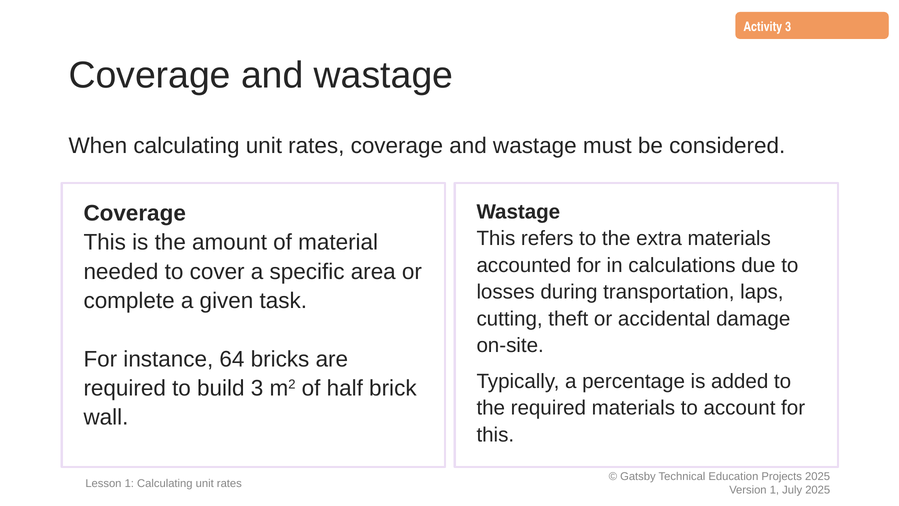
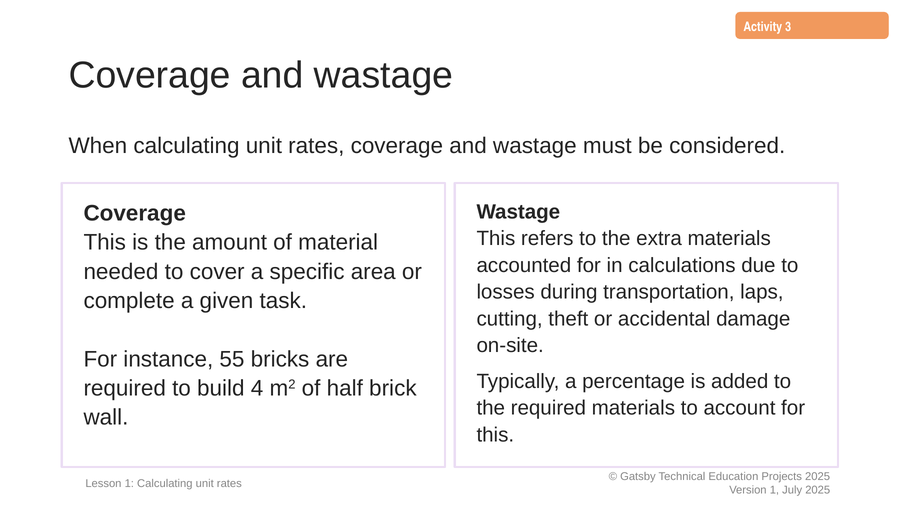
64: 64 -> 55
build 3: 3 -> 4
